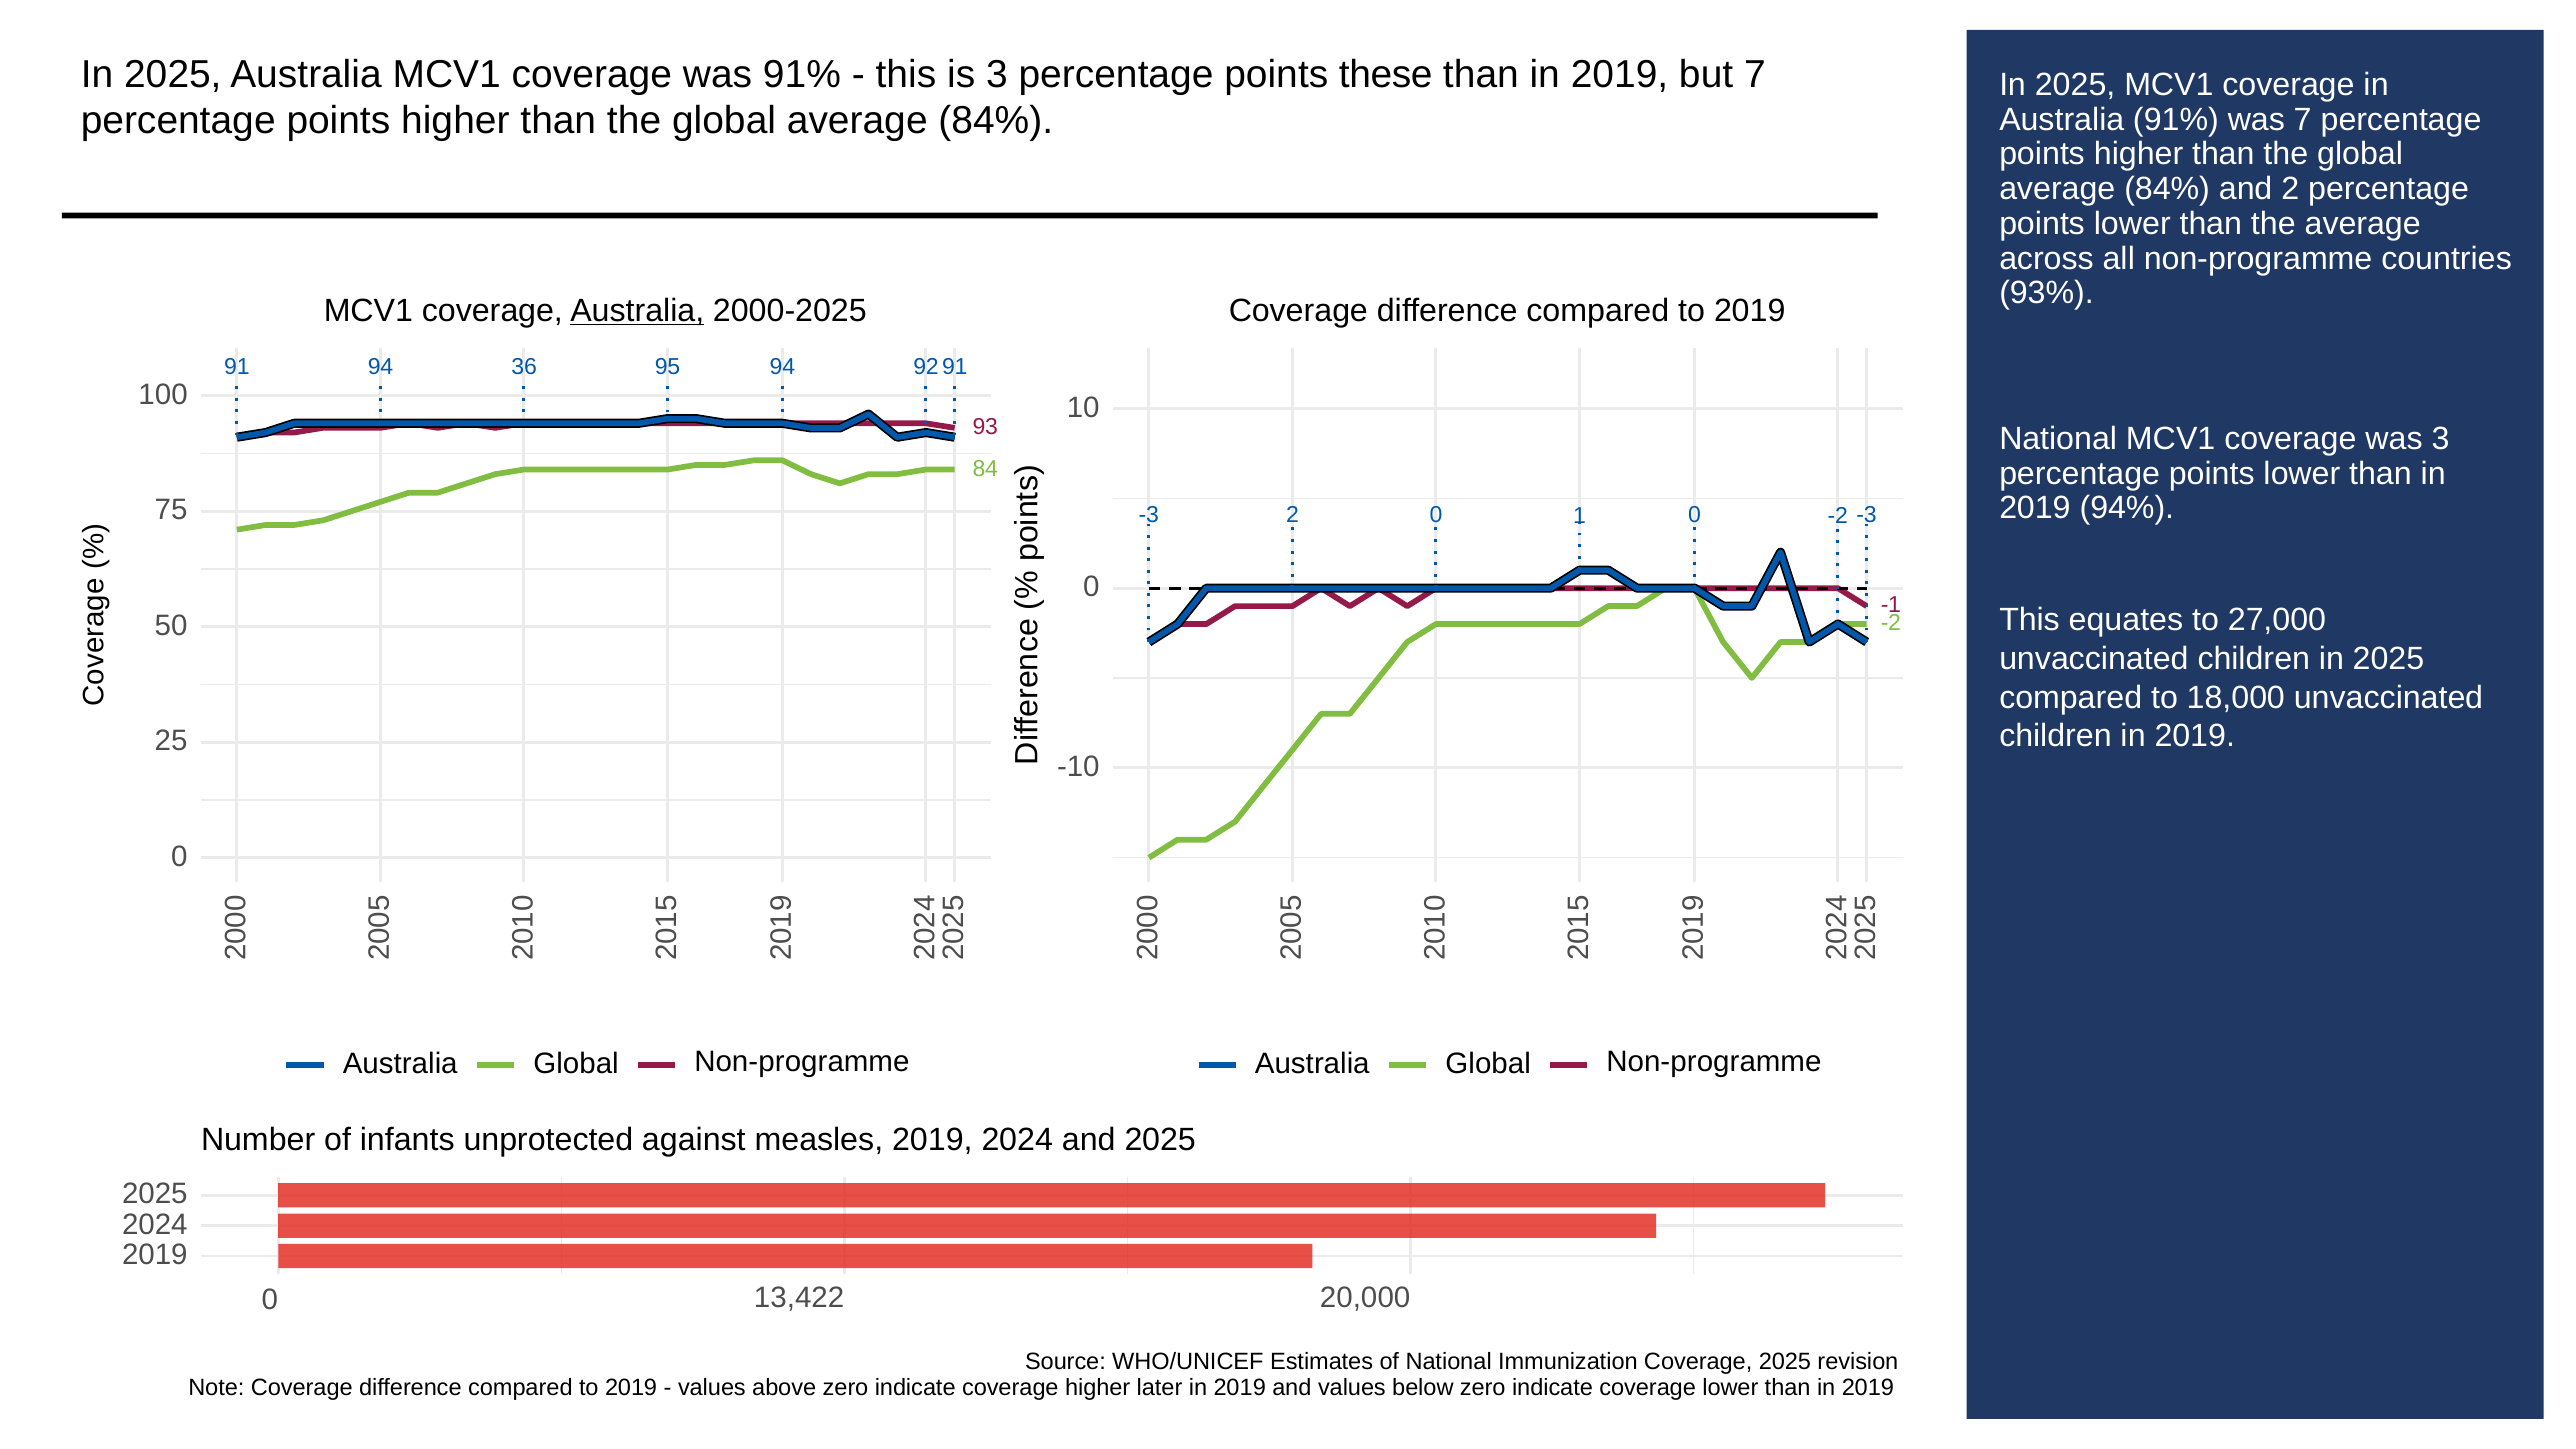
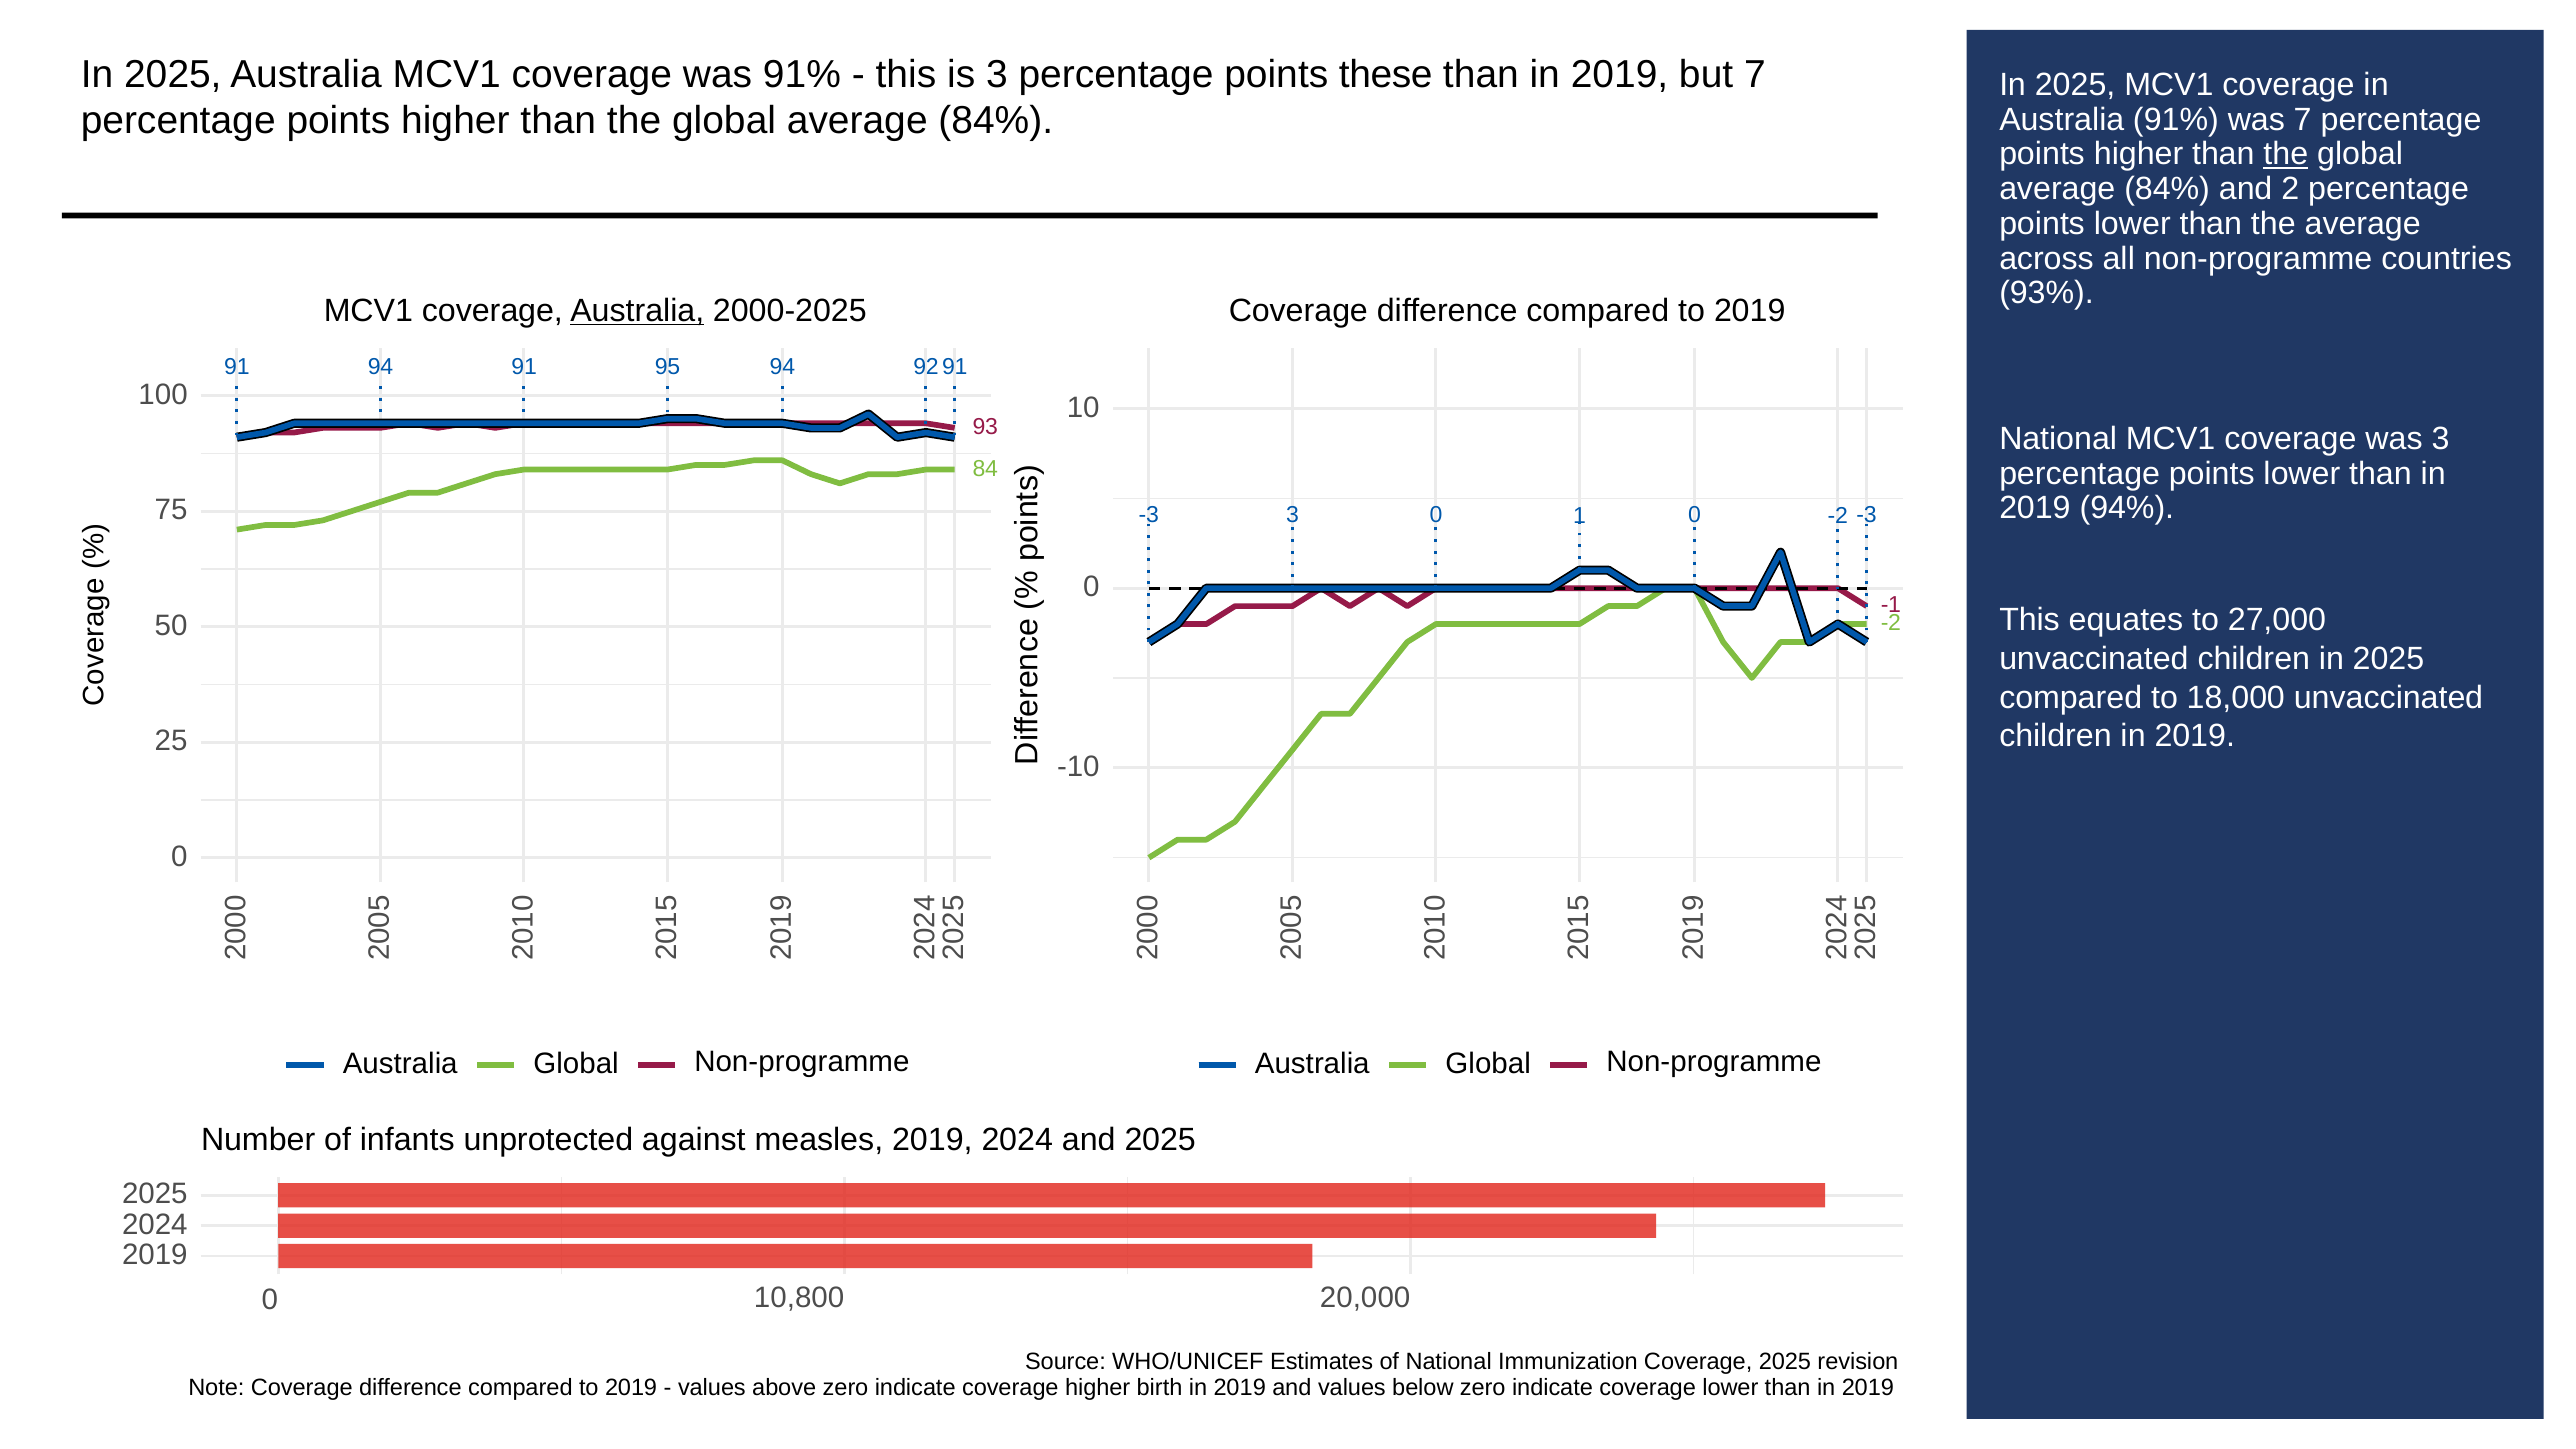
the at (2286, 154) underline: none -> present
94 36: 36 -> 91
-3 2: 2 -> 3
13,422: 13,422 -> 10,800
later: later -> birth
